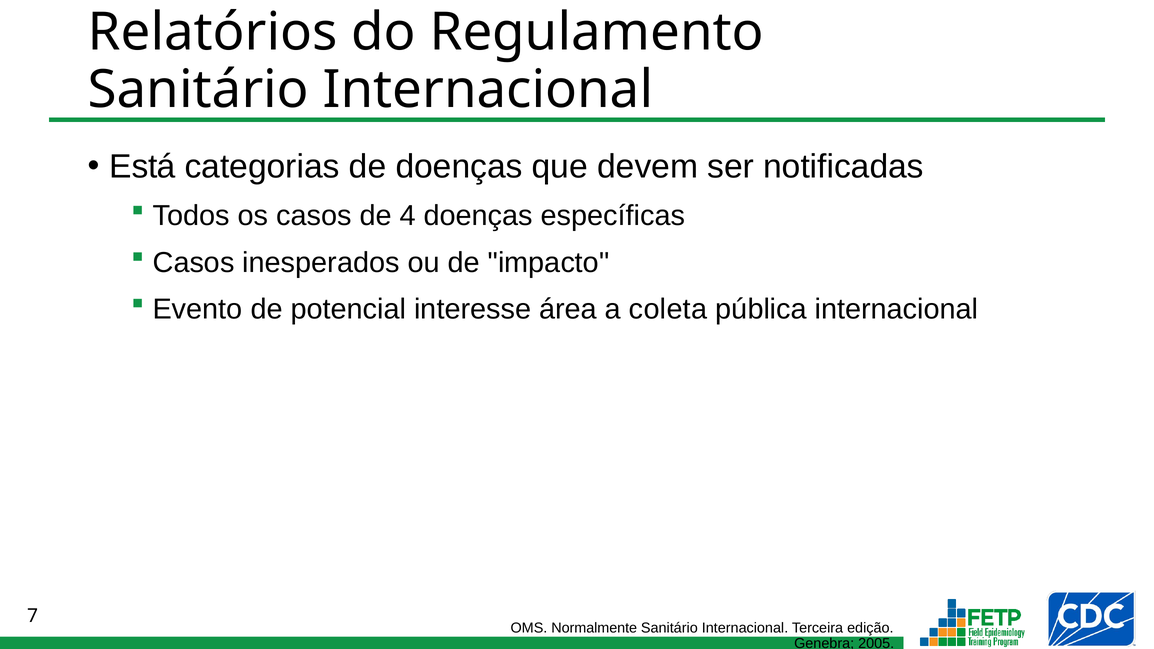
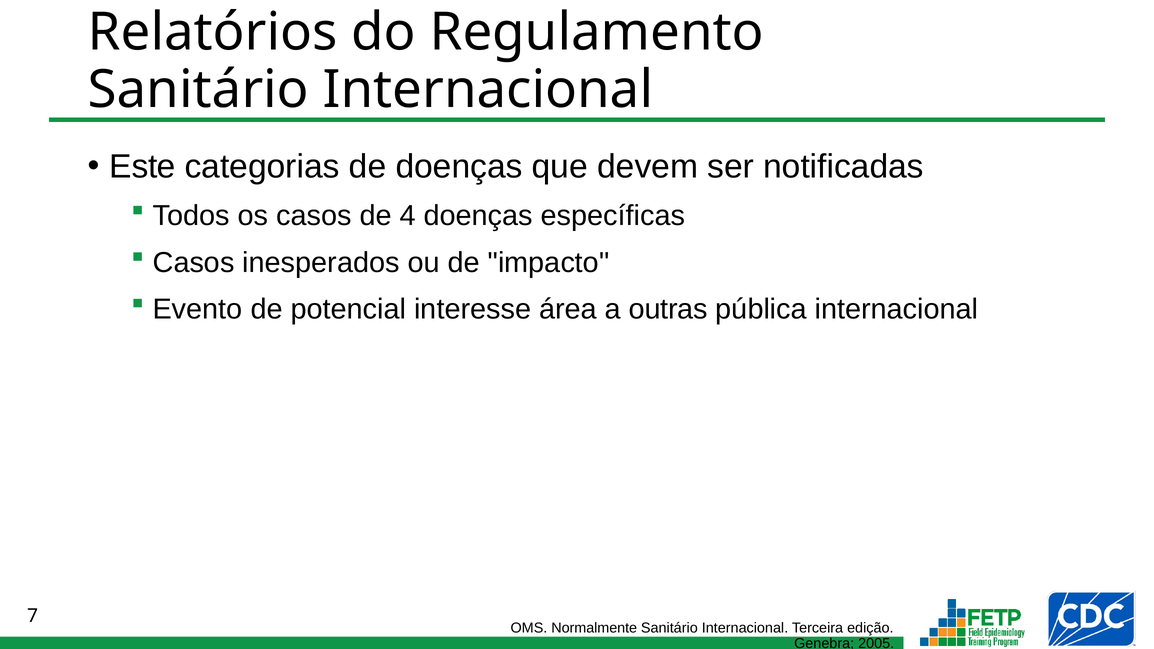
Está: Está -> Este
coleta: coleta -> outras
